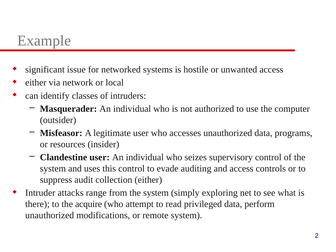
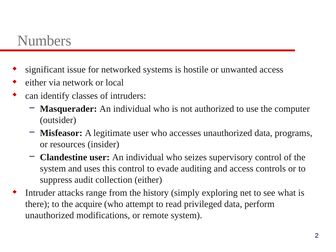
Example: Example -> Numbers
from the system: system -> history
